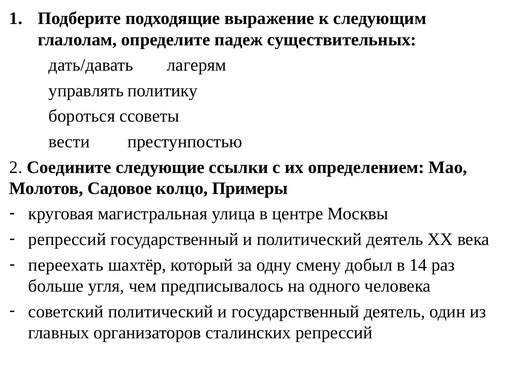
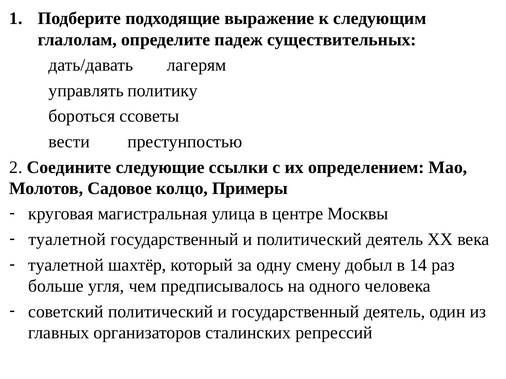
репрессий at (67, 240): репрессий -> туалетной
переехать at (66, 265): переехать -> туалетной
